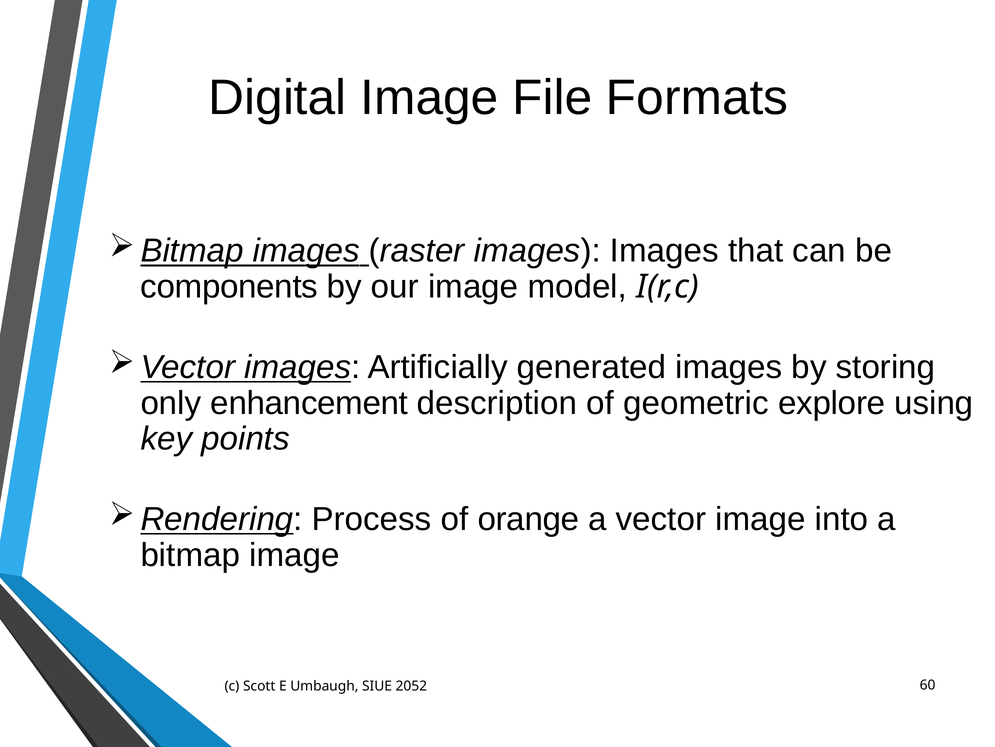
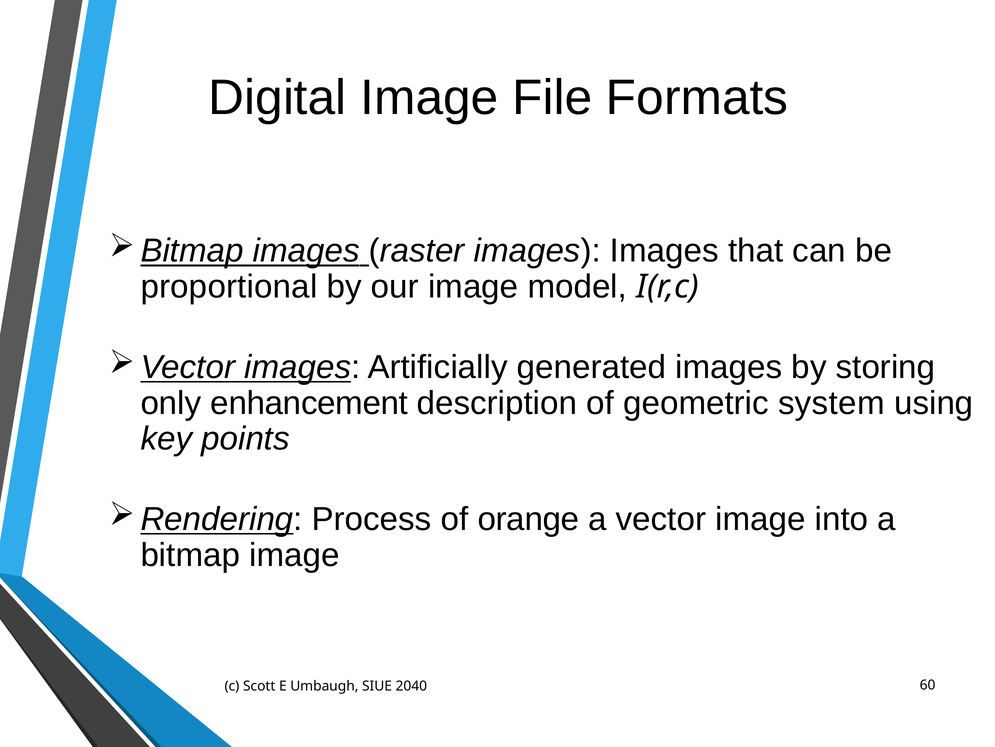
components: components -> proportional
explore: explore -> system
2052: 2052 -> 2040
